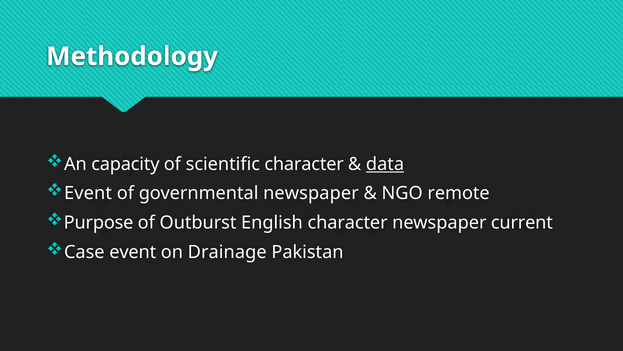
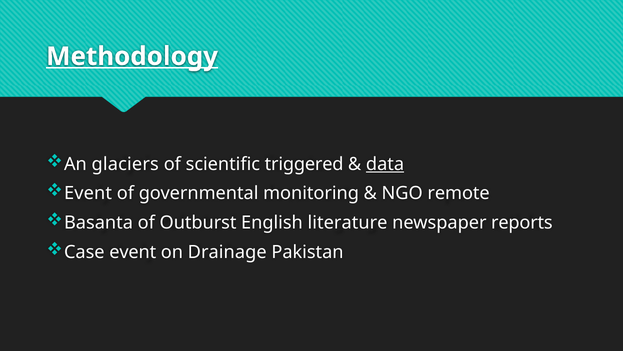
Methodology underline: none -> present
capacity: capacity -> glaciers
scientific character: character -> triggered
governmental newspaper: newspaper -> monitoring
Purpose: Purpose -> Basanta
English character: character -> literature
current: current -> reports
